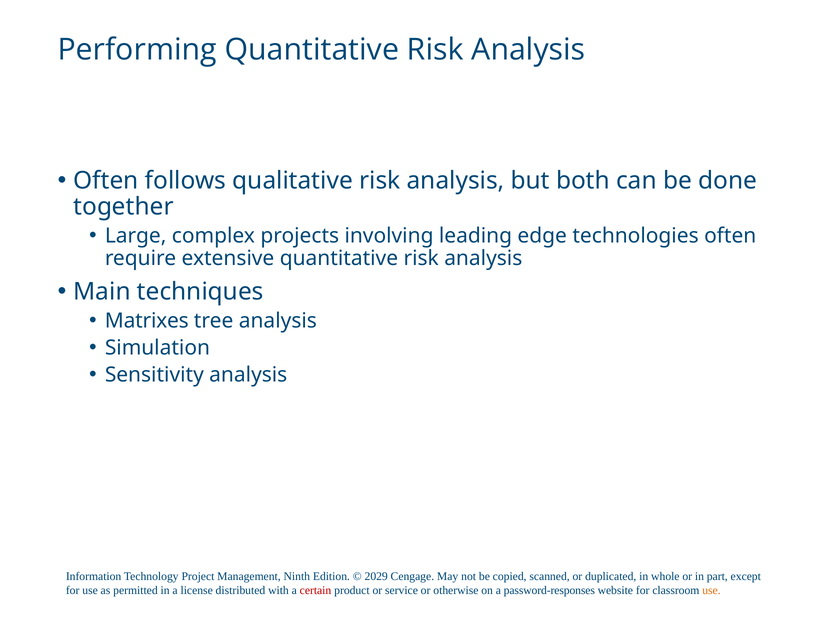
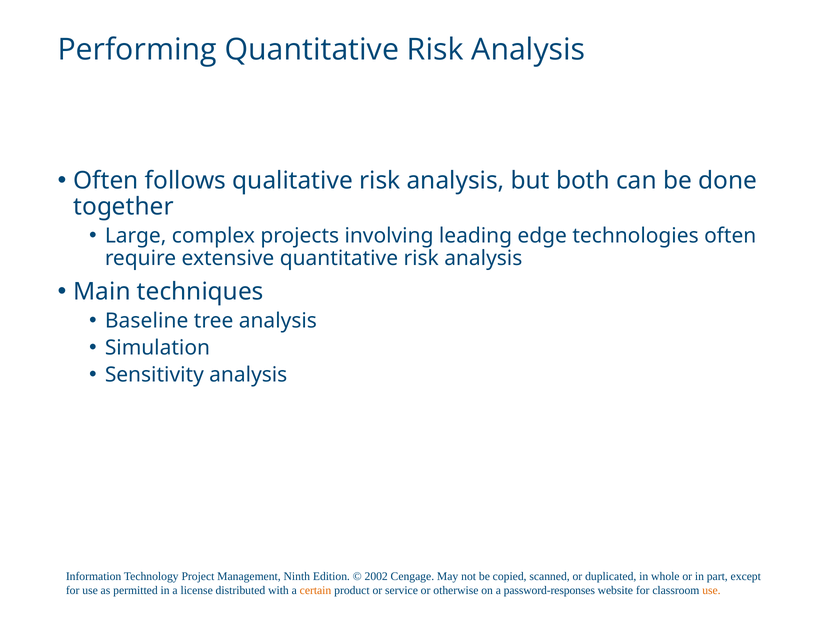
Matrixes: Matrixes -> Baseline
2029: 2029 -> 2002
certain colour: red -> orange
